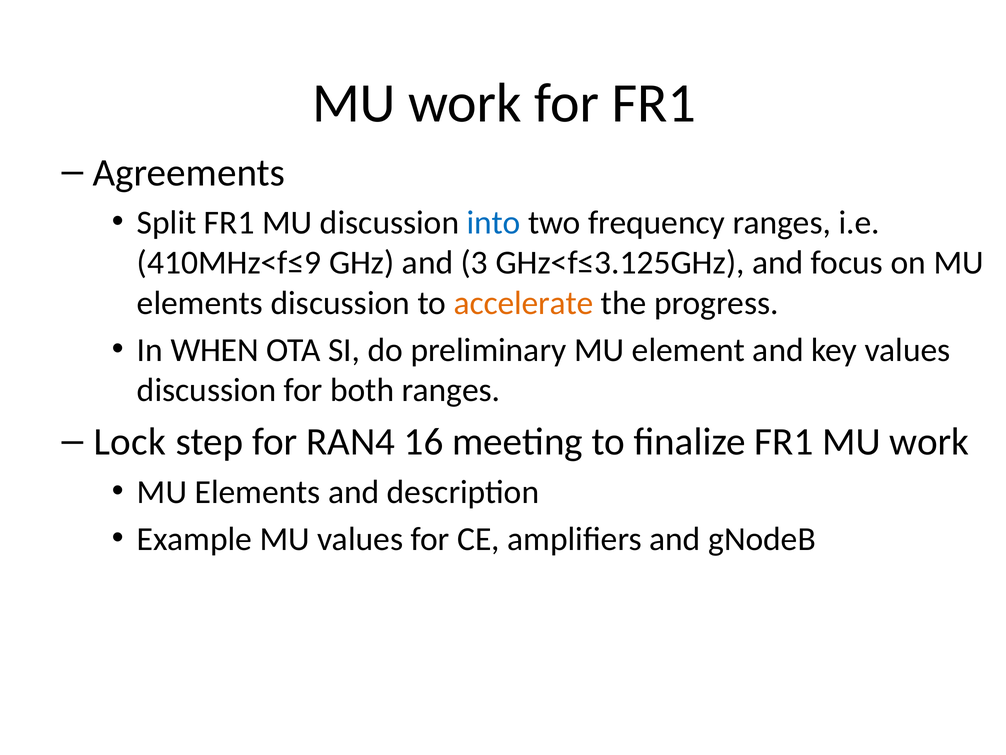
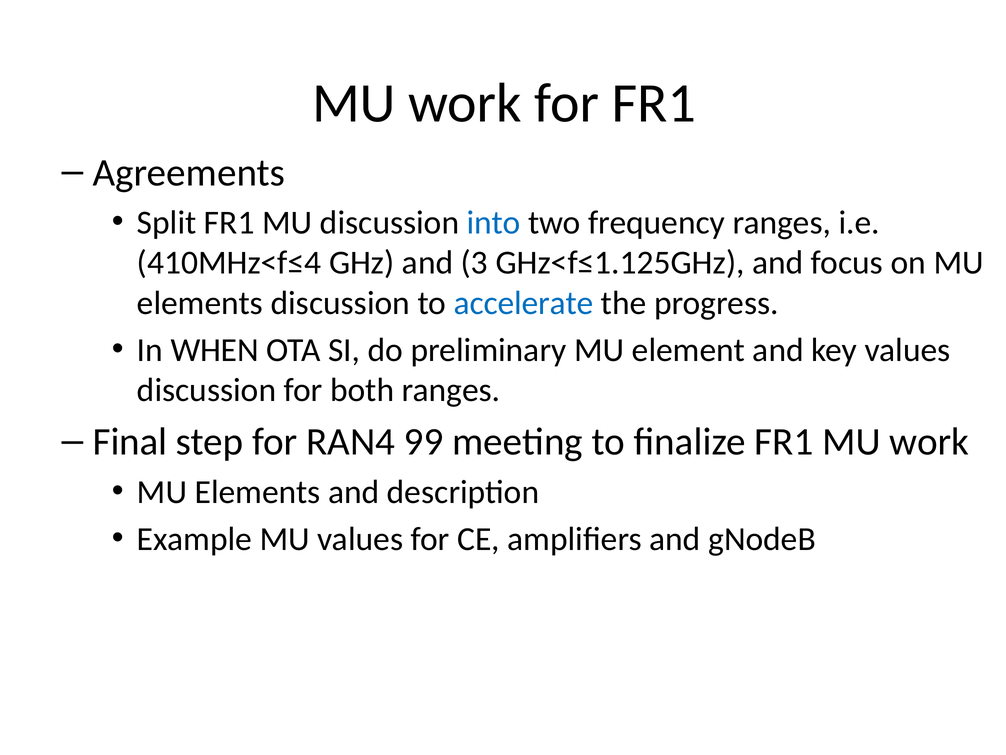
410MHz<f≤9: 410MHz<f≤9 -> 410MHz<f≤4
GHz<f≤3.125GHz: GHz<f≤3.125GHz -> GHz<f≤1.125GHz
accelerate colour: orange -> blue
Lock: Lock -> Final
16: 16 -> 99
